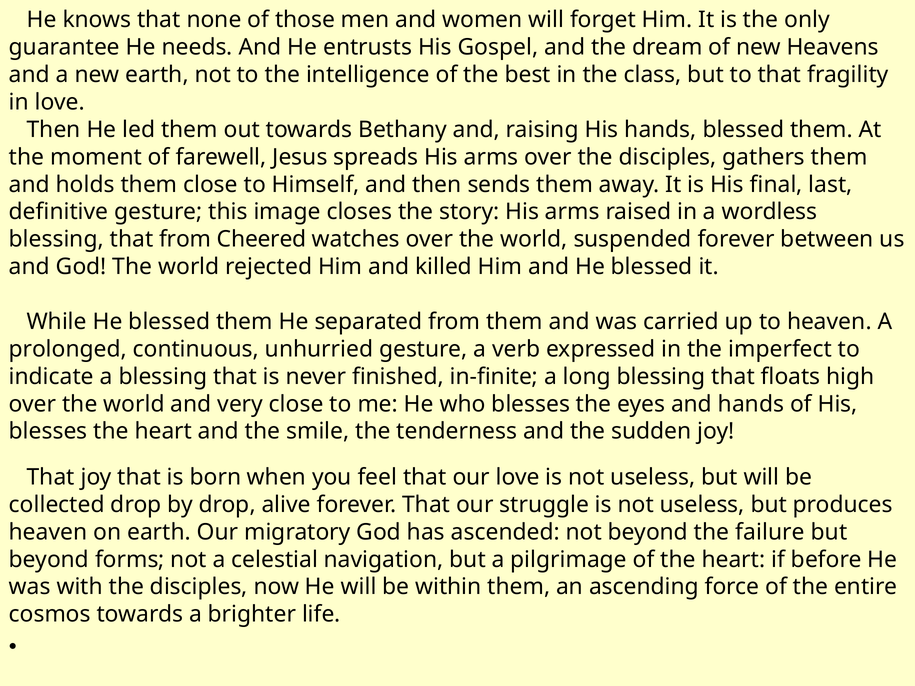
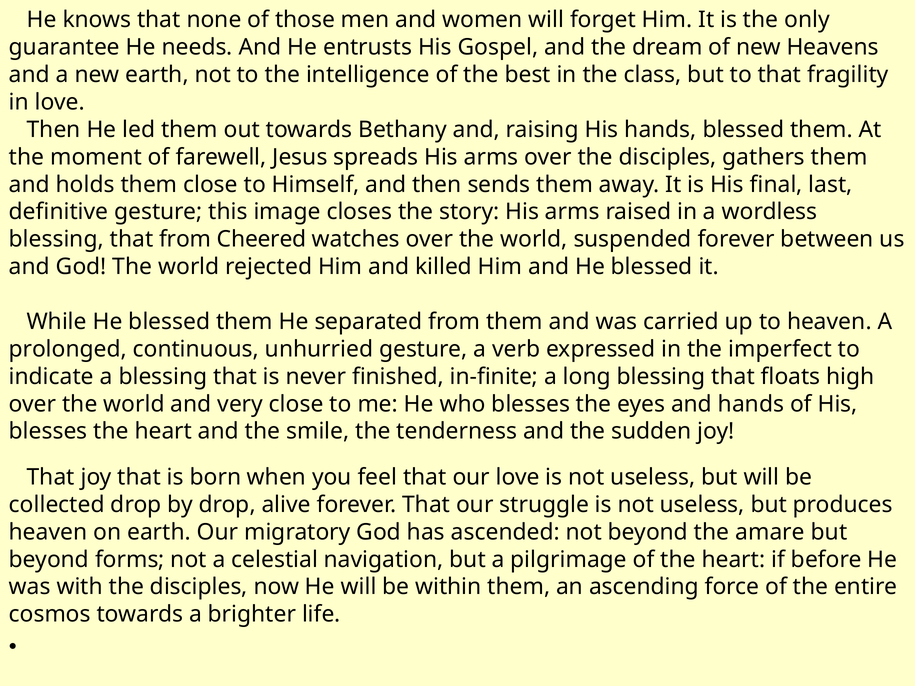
failure: failure -> amare
